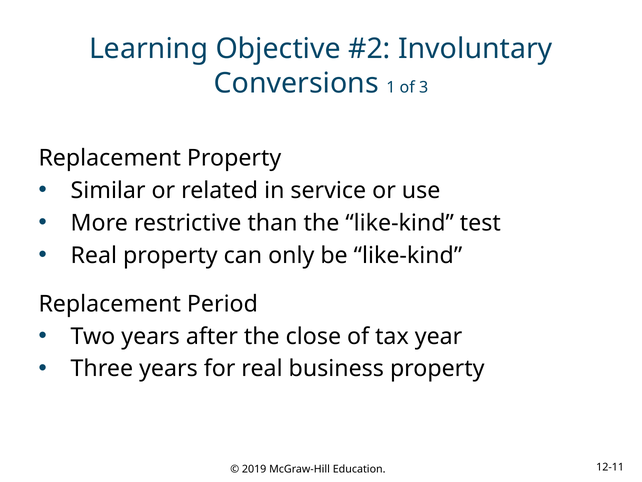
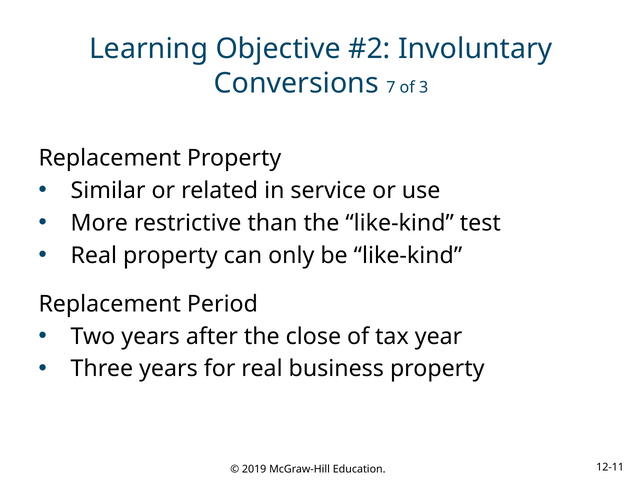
1: 1 -> 7
